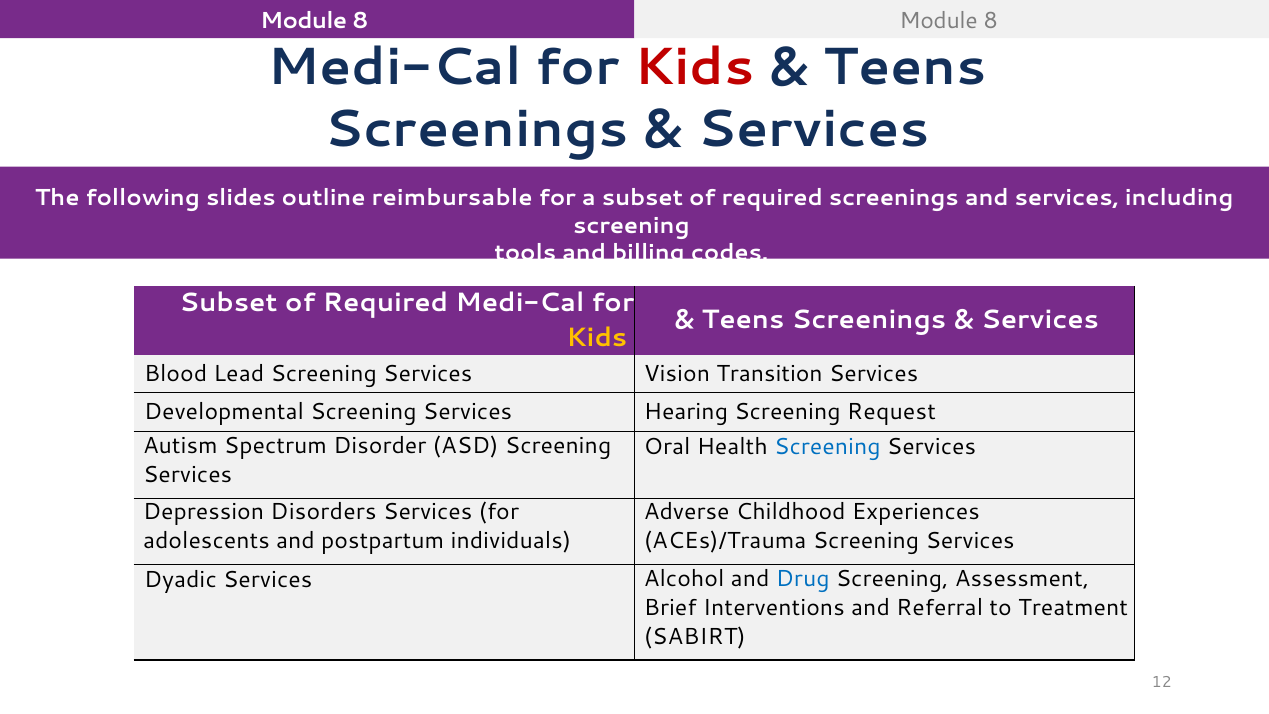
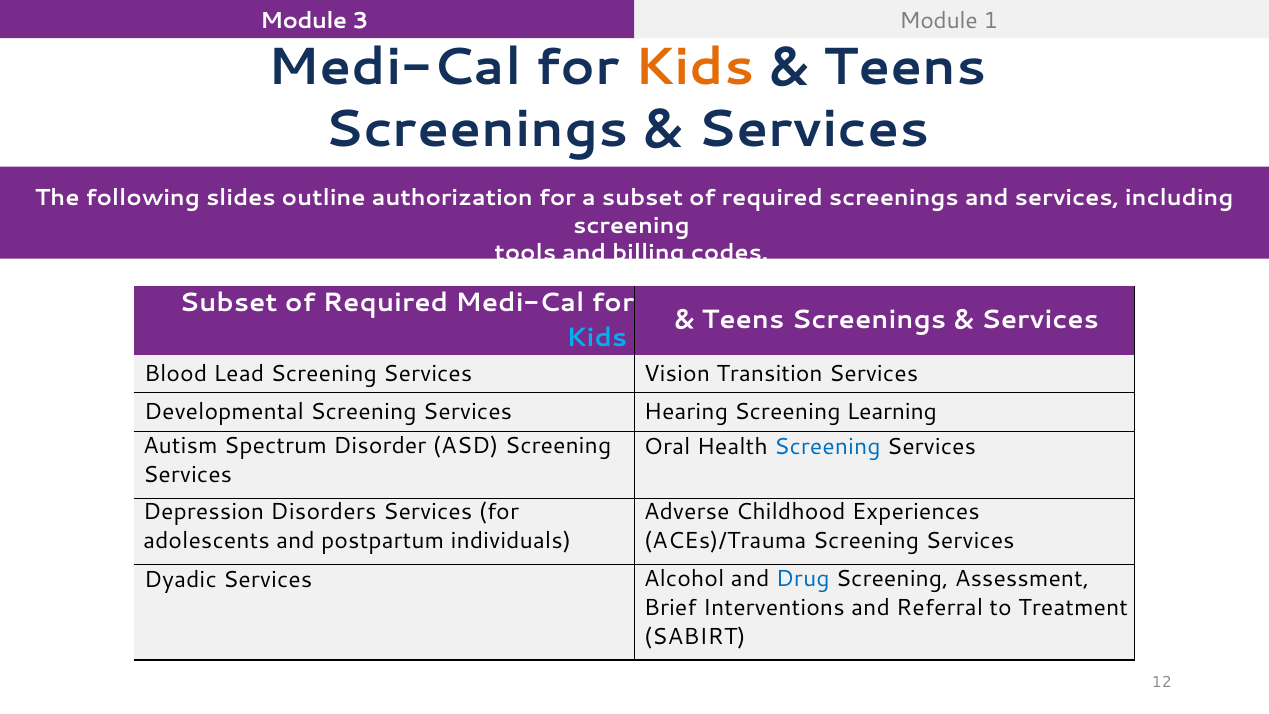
8 at (360, 21): 8 -> 3
8 at (991, 21): 8 -> 1
Kids at (694, 67) colour: red -> orange
reimbursable: reimbursable -> authorization
Kids at (597, 337) colour: yellow -> light blue
Request: Request -> Learning
